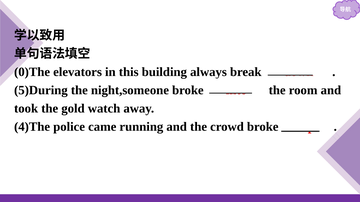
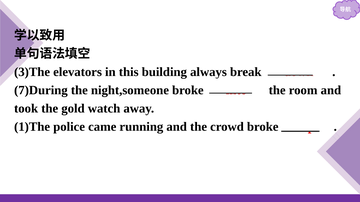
0)The: 0)The -> 3)The
5)During: 5)During -> 7)During
4)The: 4)The -> 1)The
